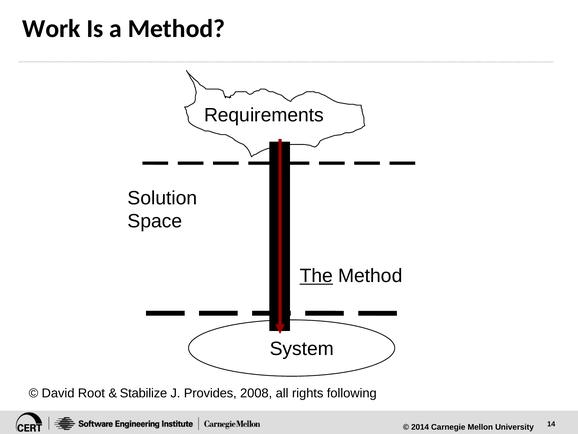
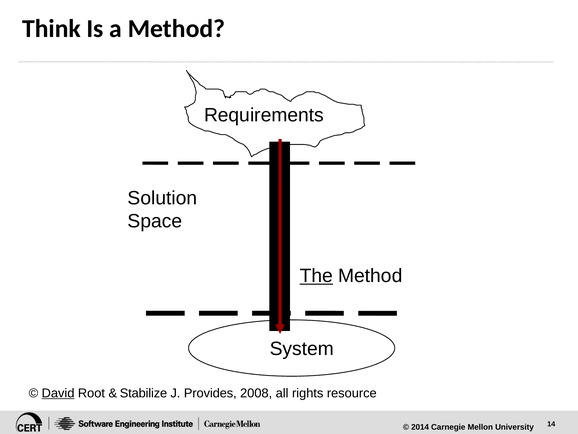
Work: Work -> Think
David underline: none -> present
following: following -> resource
